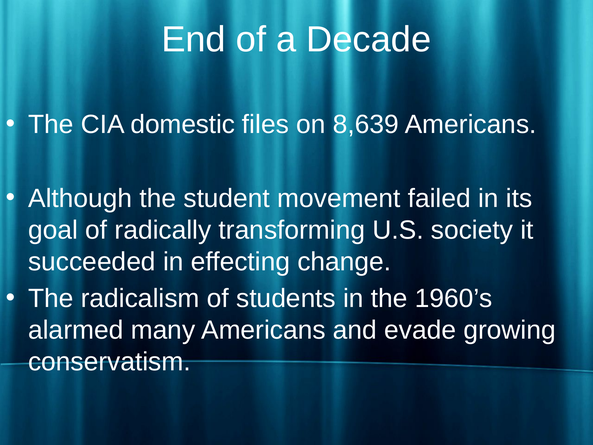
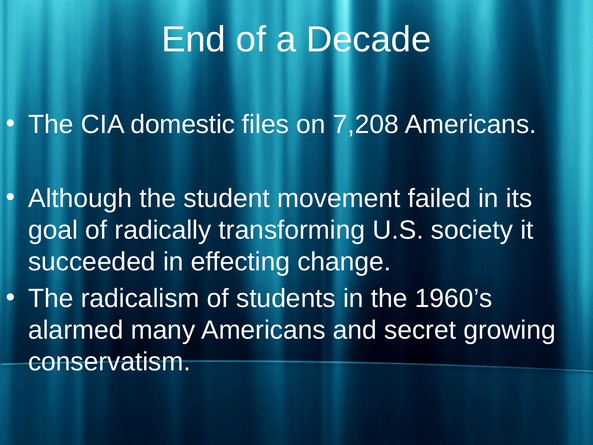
8,639: 8,639 -> 7,208
evade: evade -> secret
